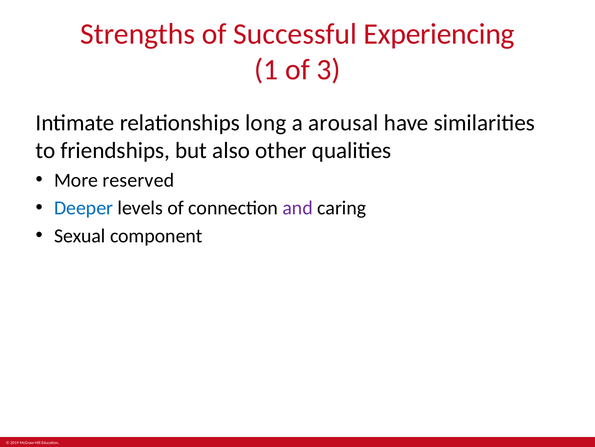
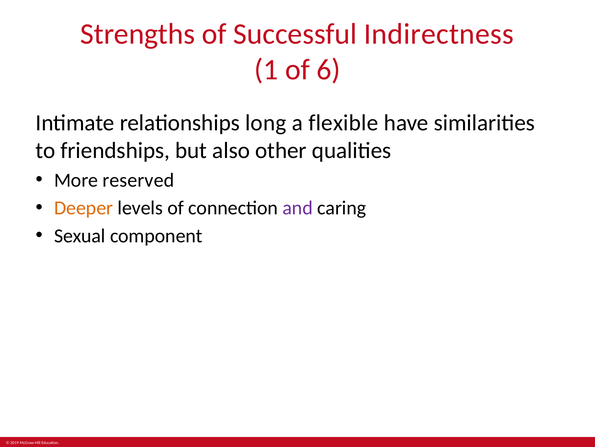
Experiencing: Experiencing -> Indirectness
3: 3 -> 6
arousal: arousal -> flexible
Deeper colour: blue -> orange
